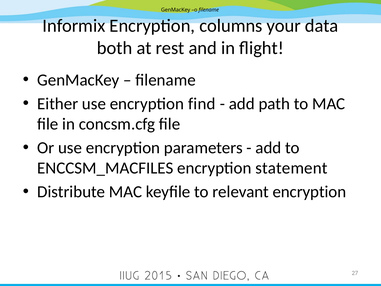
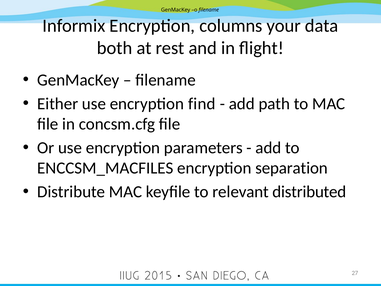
statement: statement -> separation
relevant encryption: encryption -> distributed
